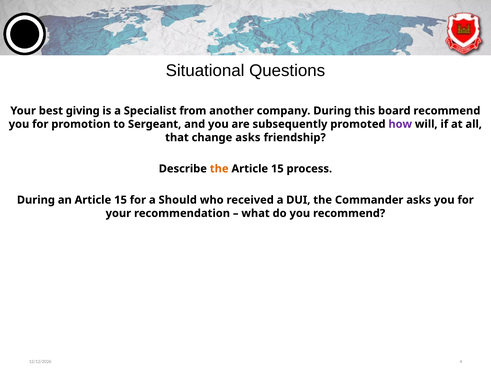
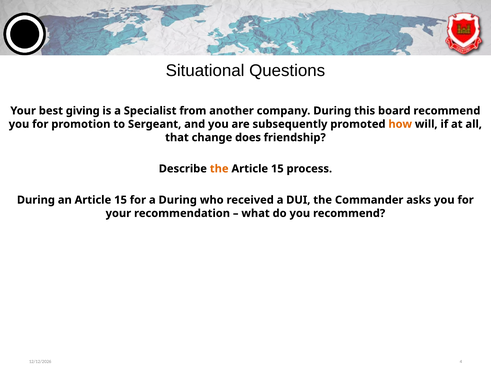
how colour: purple -> orange
change asks: asks -> does
a Should: Should -> During
